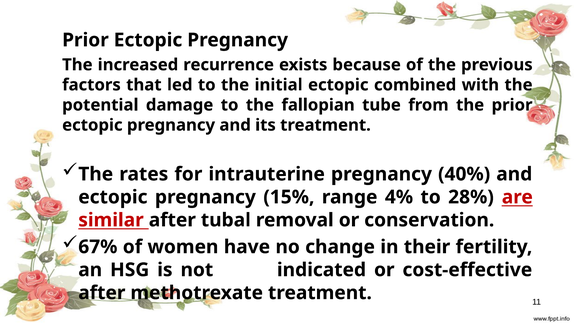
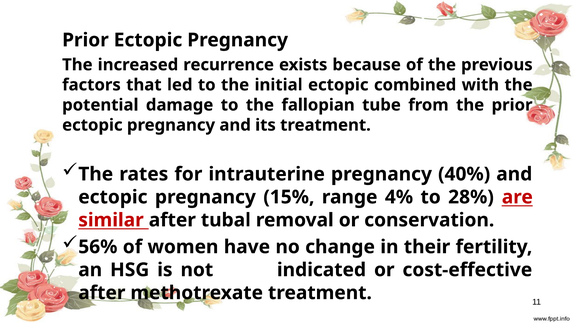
67%: 67% -> 56%
